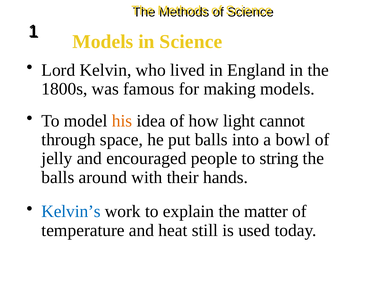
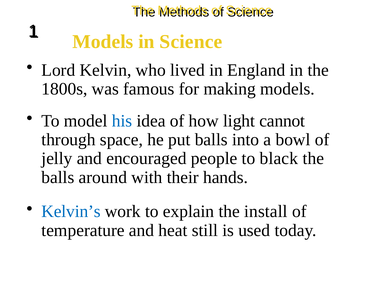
his colour: orange -> blue
string: string -> black
matter: matter -> install
